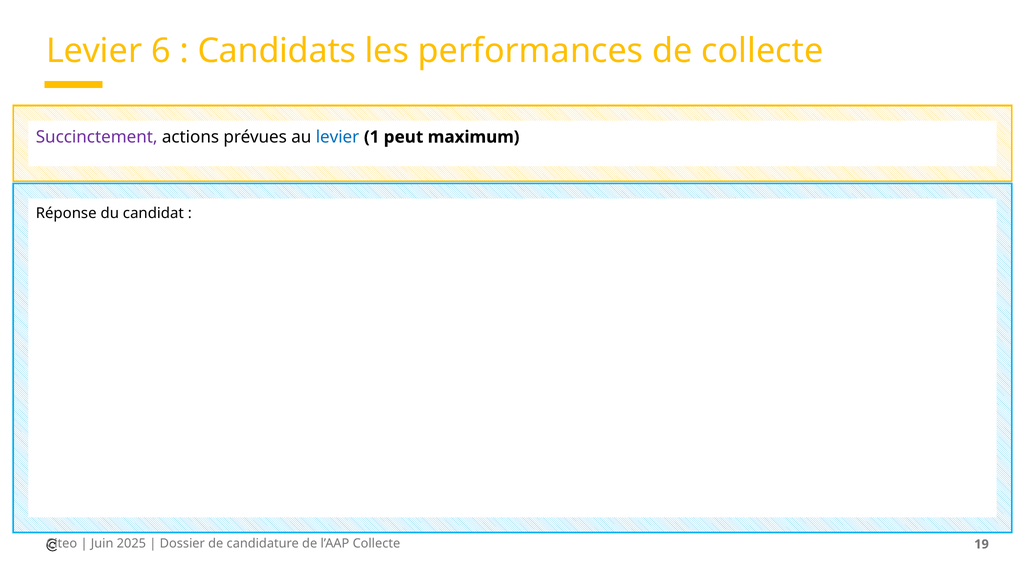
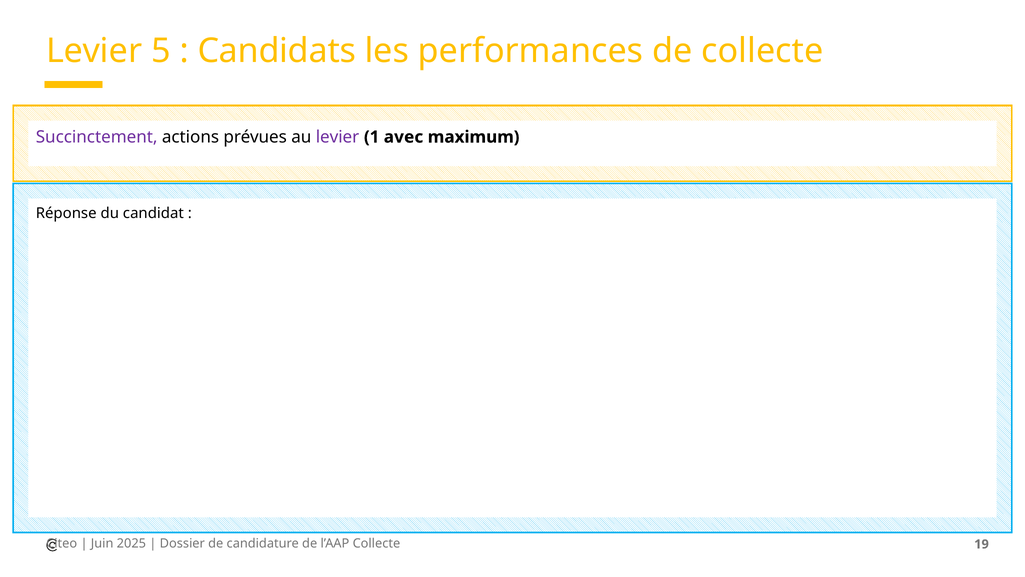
6: 6 -> 5
levier at (337, 137) colour: blue -> purple
peut: peut -> avec
